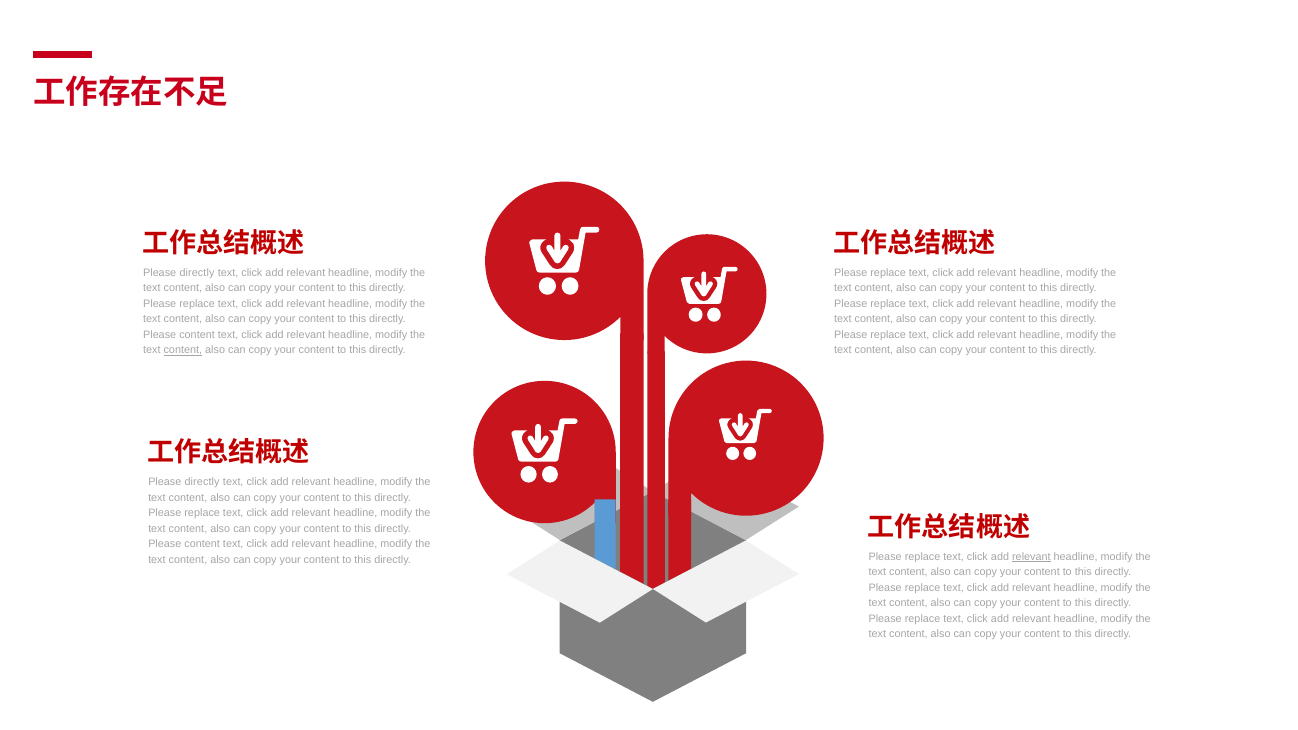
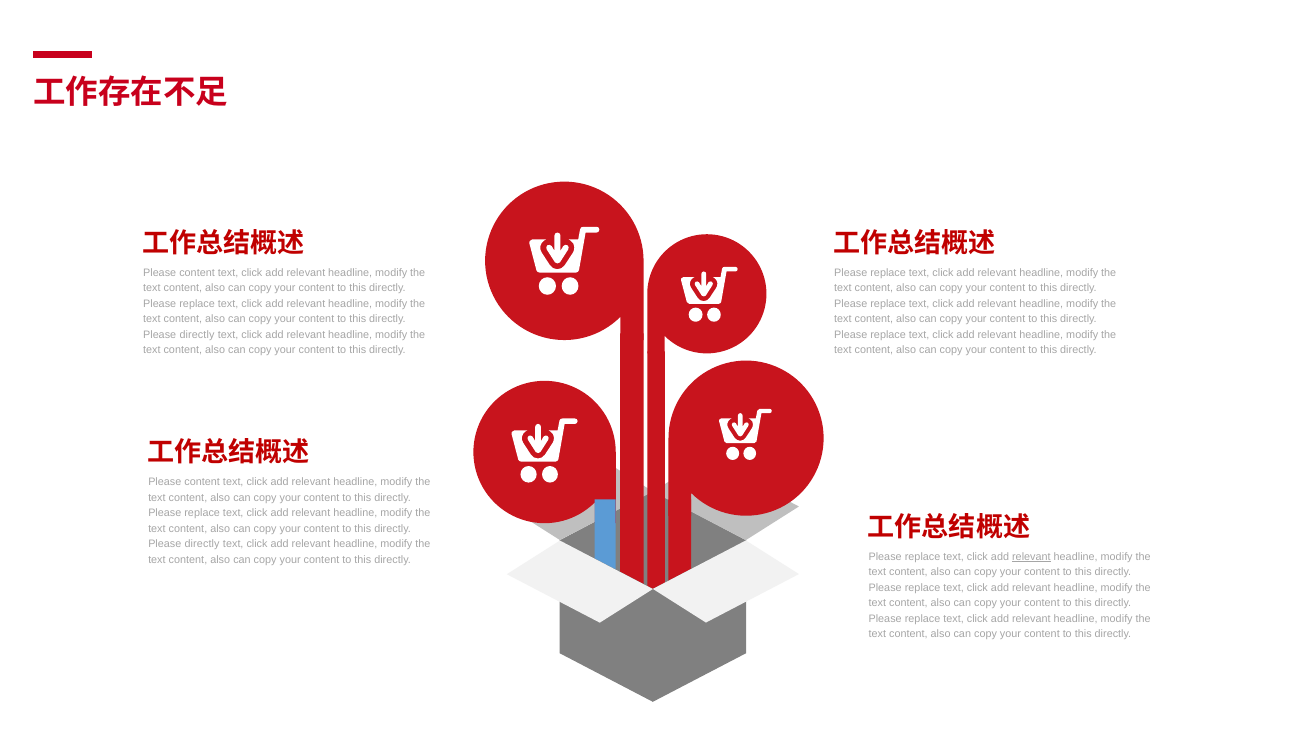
directly at (197, 273): directly -> content
content at (197, 335): content -> directly
content at (183, 350) underline: present -> none
directly at (202, 482): directly -> content
content at (202, 544): content -> directly
